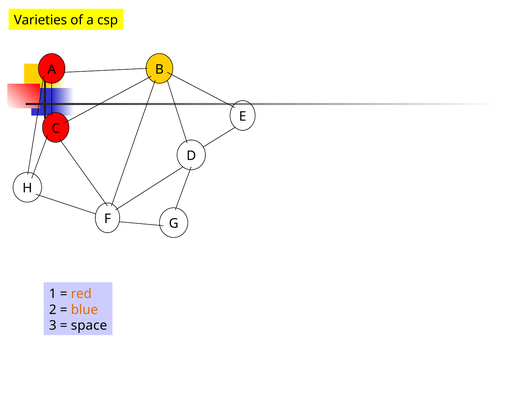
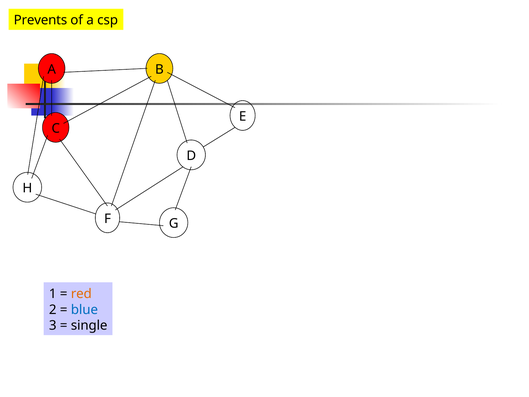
Varieties: Varieties -> Prevents
blue colour: orange -> blue
space: space -> single
